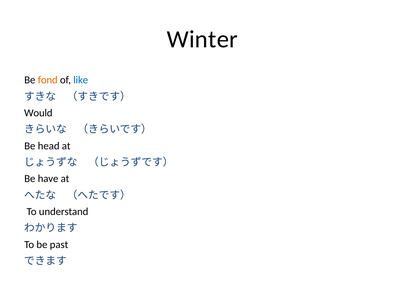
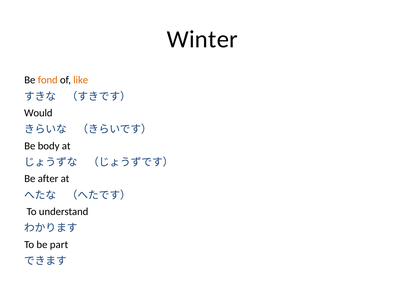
like colour: blue -> orange
head: head -> body
have: have -> after
past: past -> part
